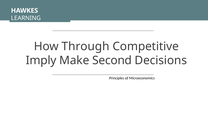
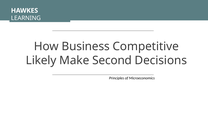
Through: Through -> Business
Imply: Imply -> Likely
